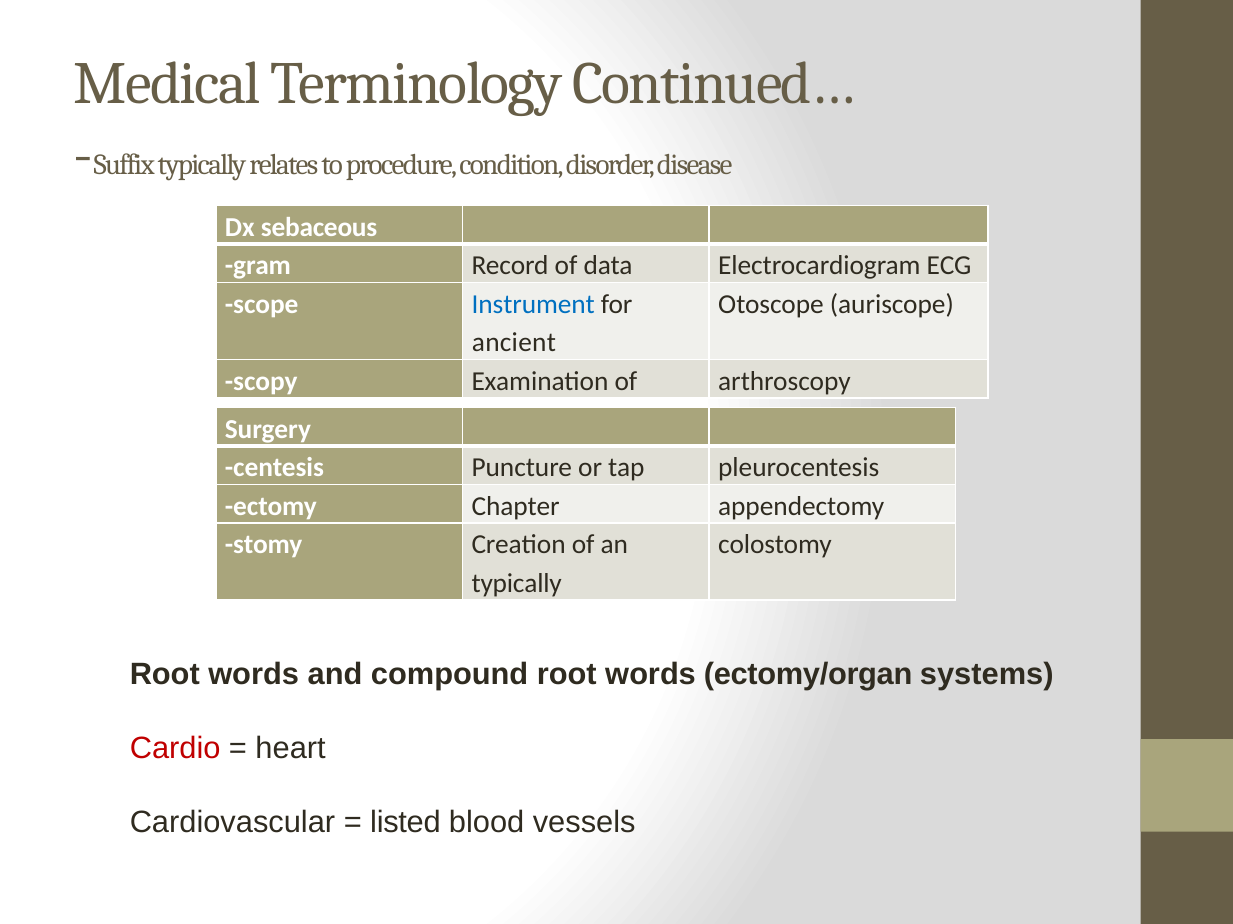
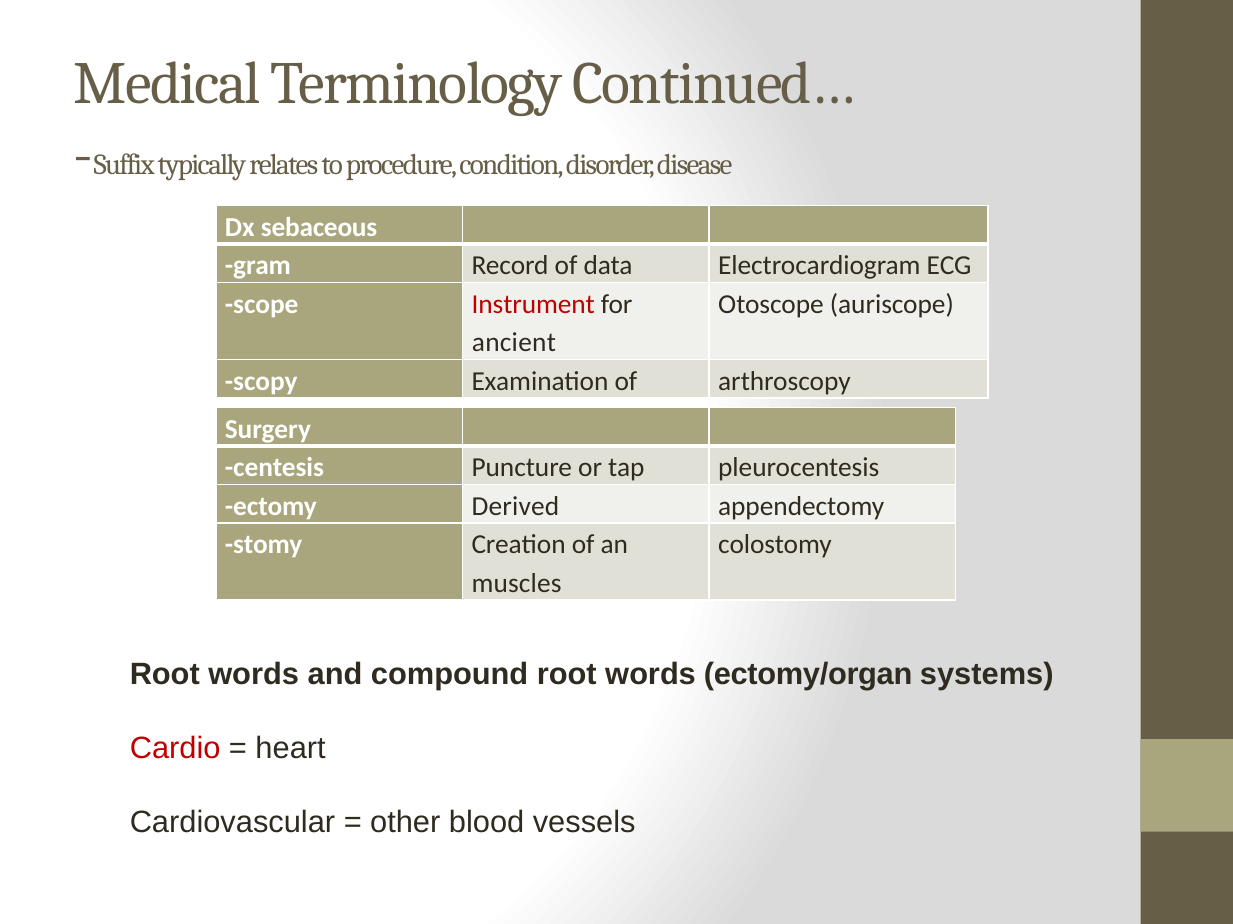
Instrument colour: blue -> red
Chapter: Chapter -> Derived
typically at (517, 584): typically -> muscles
listed: listed -> other
